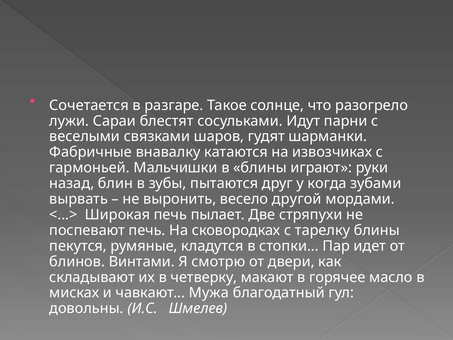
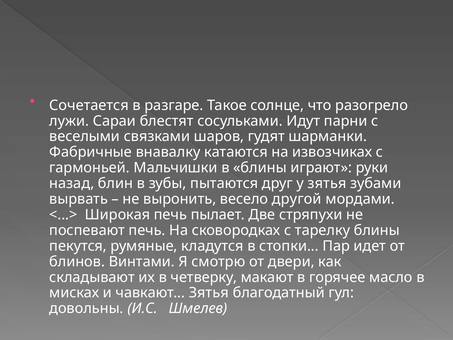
у когда: когда -> зятья
чавкают Мужа: Мужа -> Зятья
